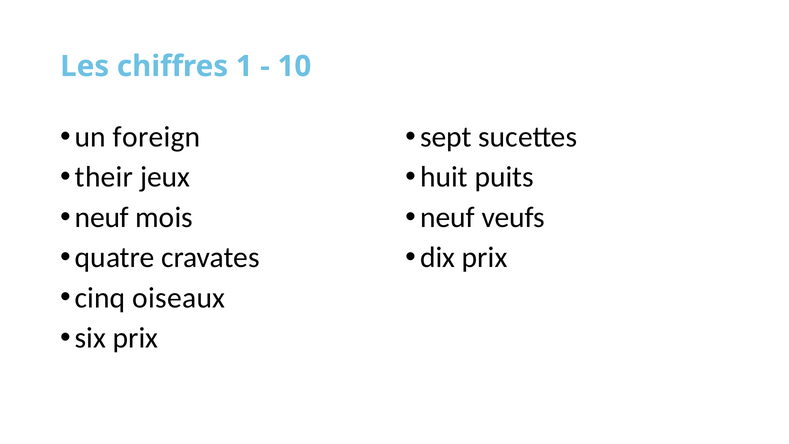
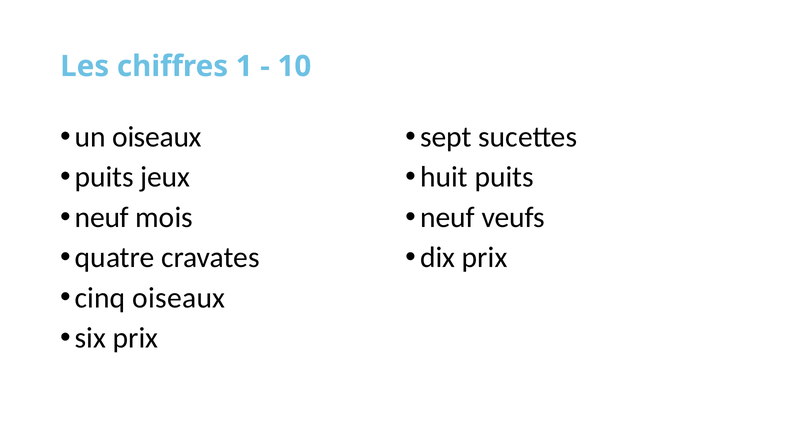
un foreign: foreign -> oiseaux
their at (104, 177): their -> puits
